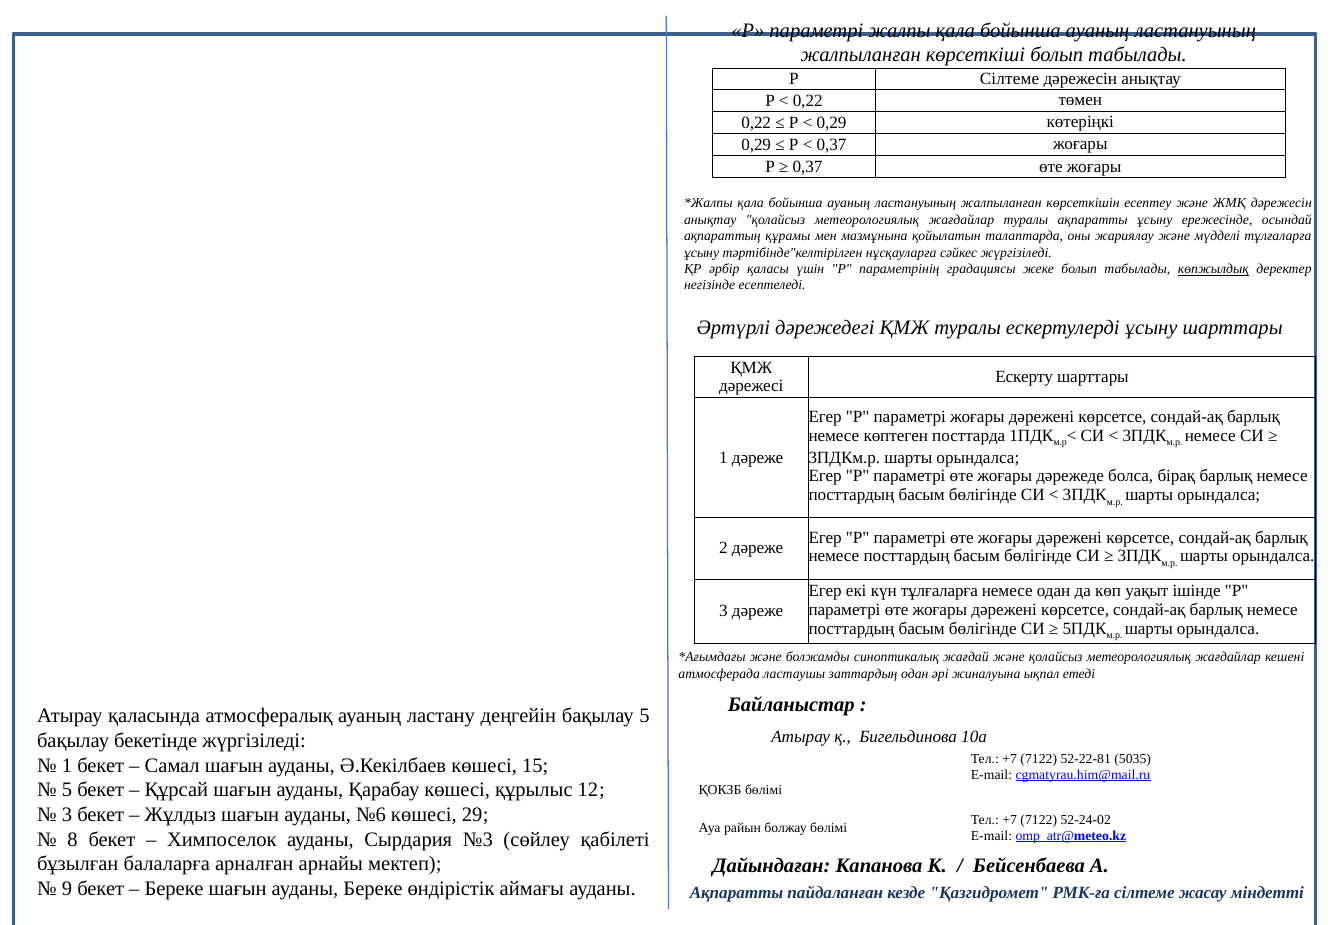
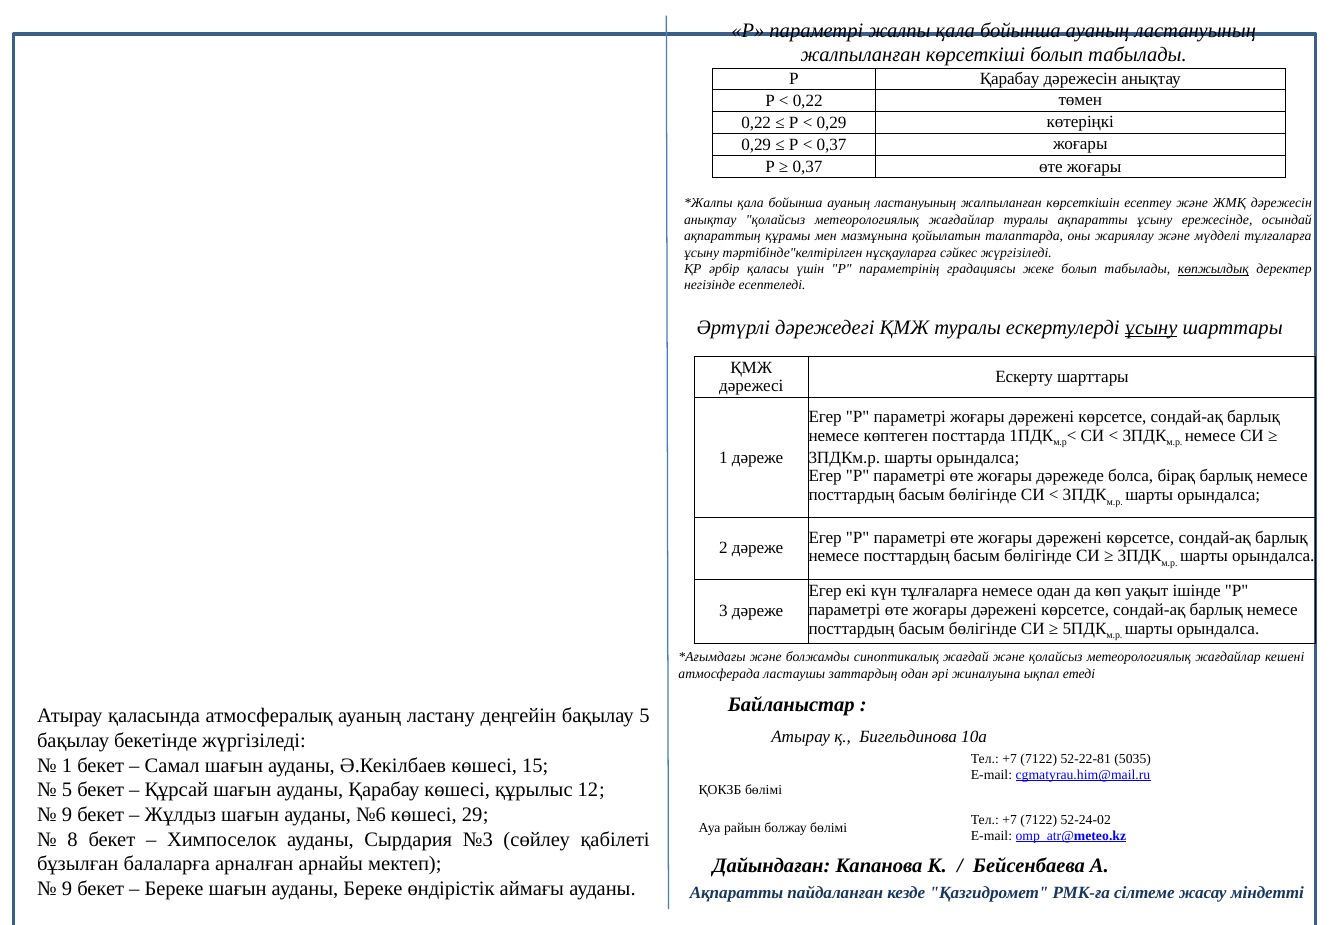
Р Сілтеме: Сілтеме -> Қарабау
ұсыну at (1151, 328) underline: none -> present
3 at (67, 815): 3 -> 9
